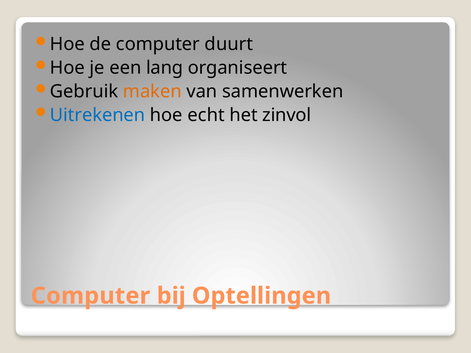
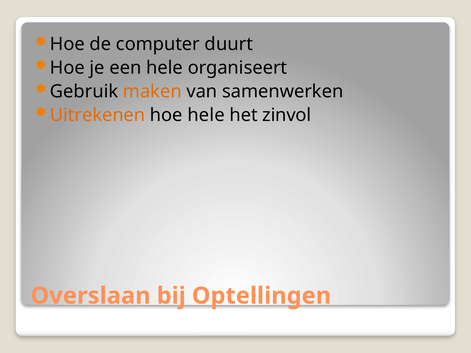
een lang: lang -> hele
Uitrekenen colour: blue -> orange
hoe echt: echt -> hele
Computer at (90, 296): Computer -> Overslaan
